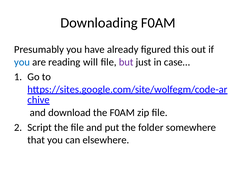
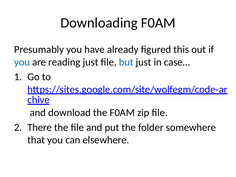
reading will: will -> just
but colour: purple -> blue
Script: Script -> There
